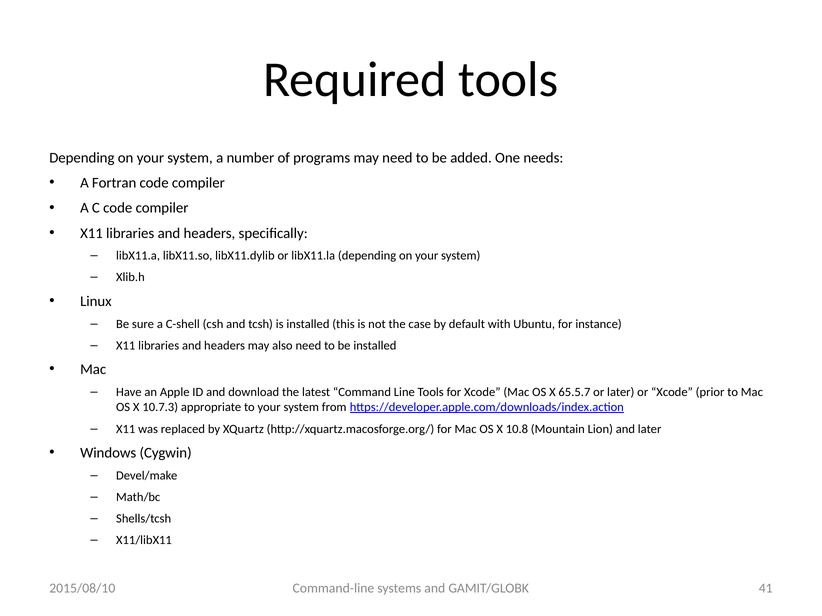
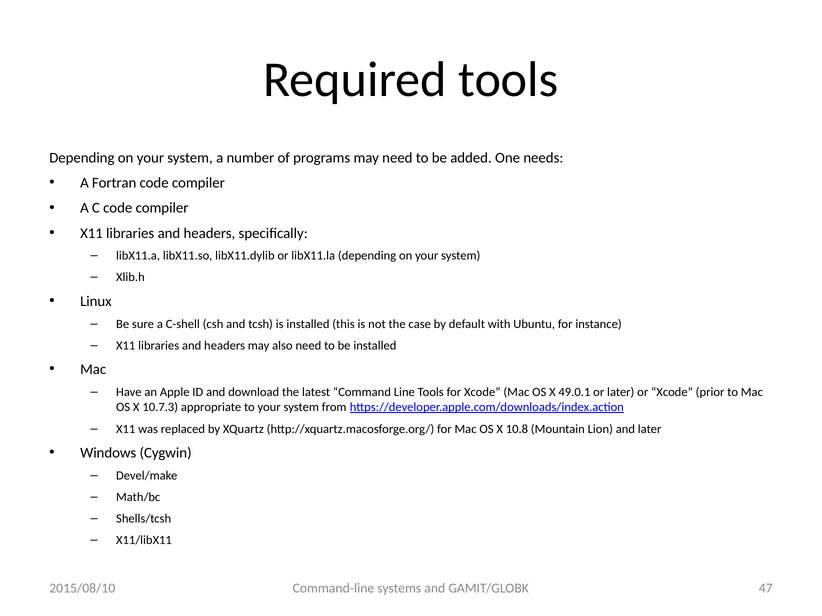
65.5.7: 65.5.7 -> 49.0.1
41: 41 -> 47
